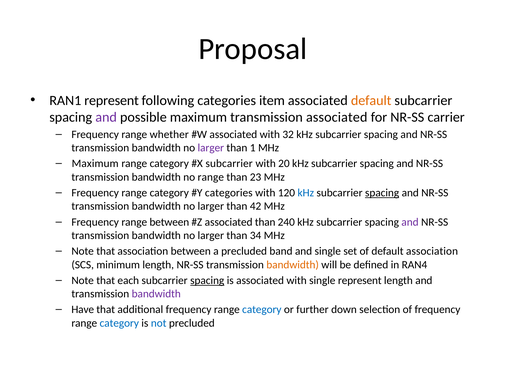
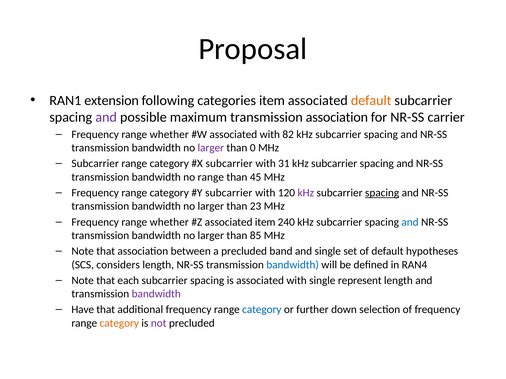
RAN1 represent: represent -> extension
transmission associated: associated -> association
32: 32 -> 82
1: 1 -> 0
Maximum at (95, 164): Maximum -> Subcarrier
20: 20 -> 31
23: 23 -> 45
categories at (229, 193): categories -> subcarrier
kHz at (306, 193) colour: blue -> purple
42: 42 -> 23
between at (169, 222): between -> whether
associated than: than -> item
and at (410, 222) colour: purple -> blue
34: 34 -> 85
default association: association -> hypotheses
minimum: minimum -> considers
bandwidth at (293, 265) colour: orange -> blue
spacing at (207, 281) underline: present -> none
category at (119, 323) colour: blue -> orange
not colour: blue -> purple
